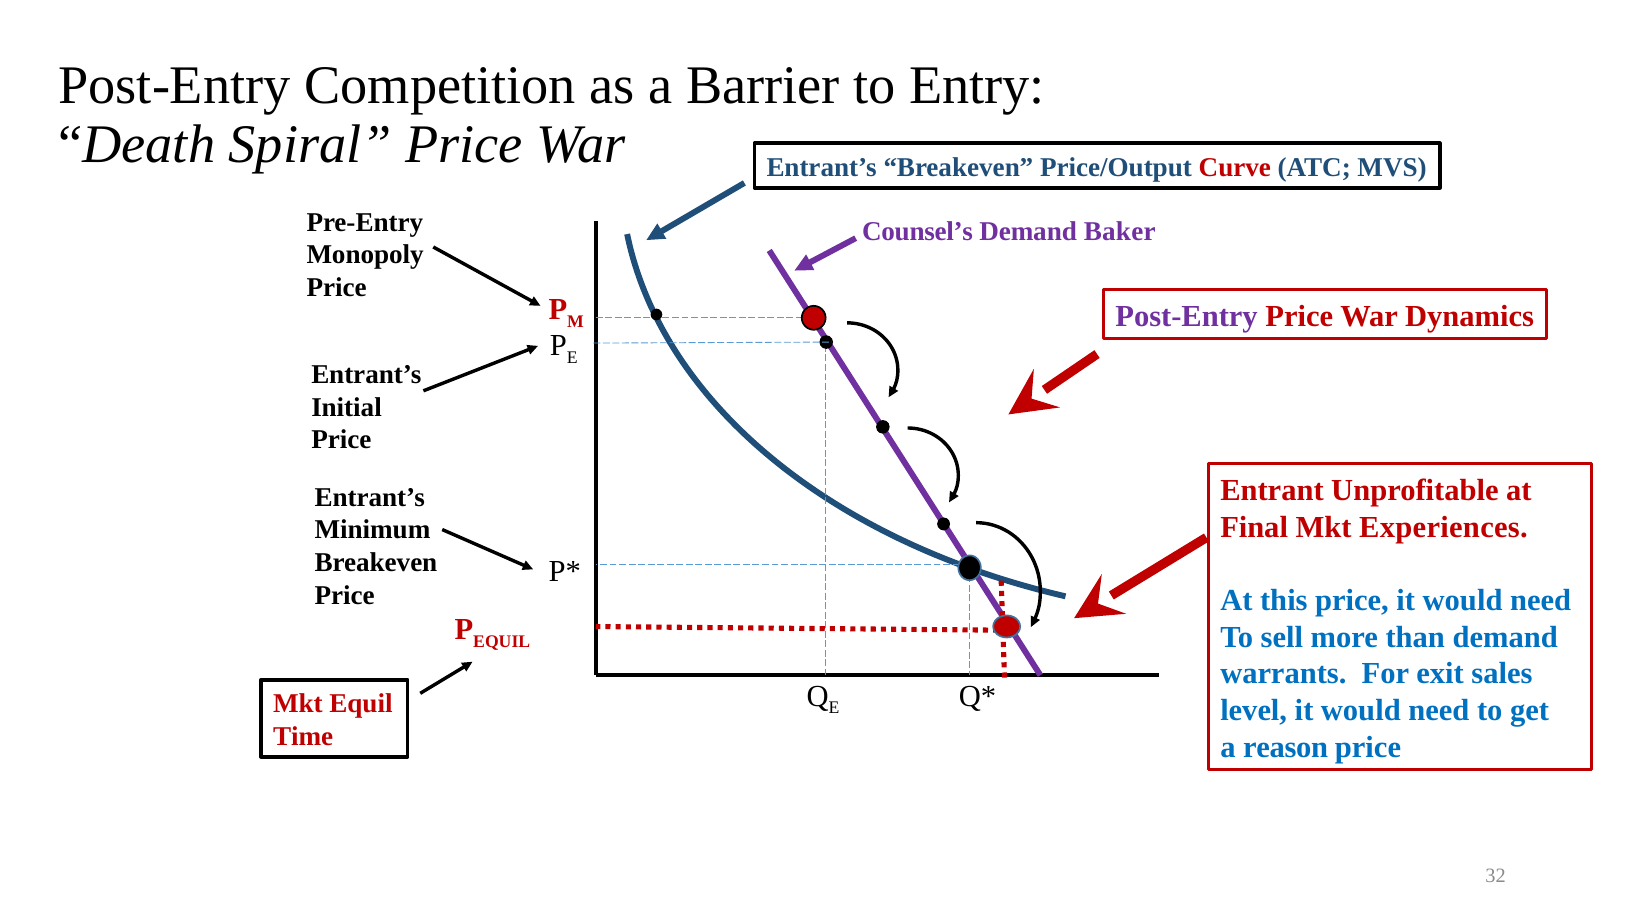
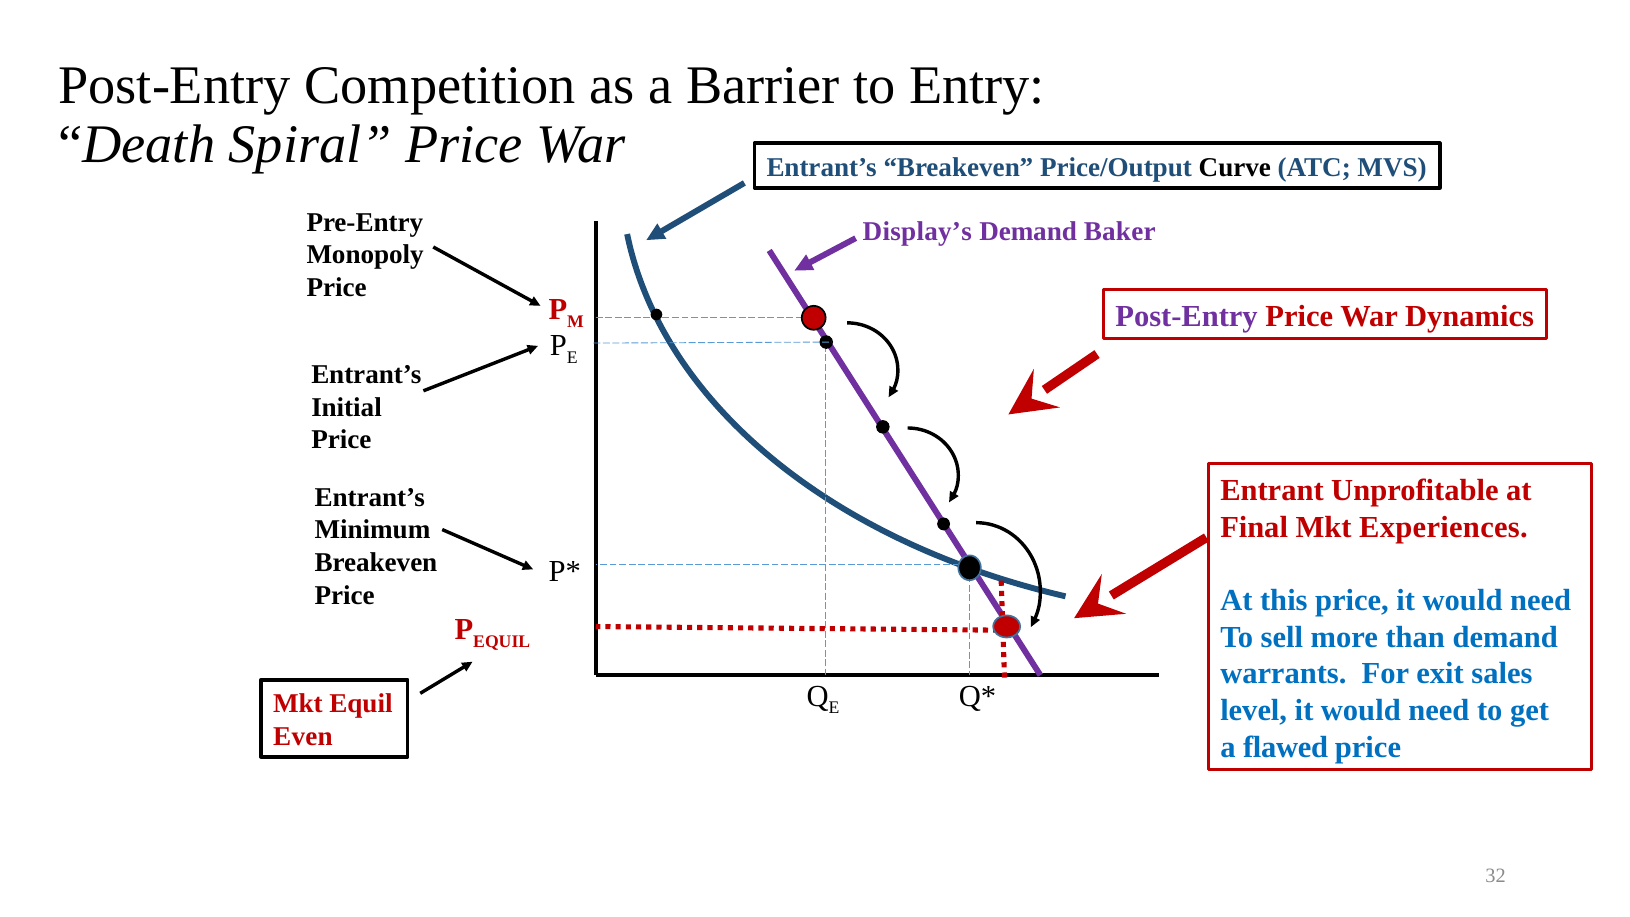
Curve colour: red -> black
Counsel’s: Counsel’s -> Display’s
Time: Time -> Even
reason: reason -> flawed
